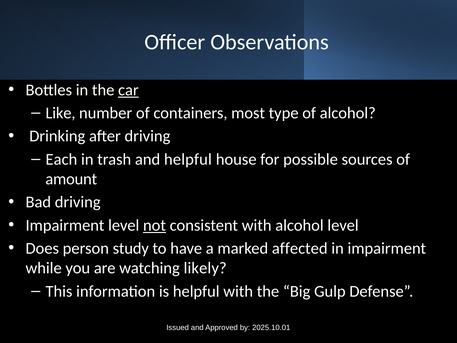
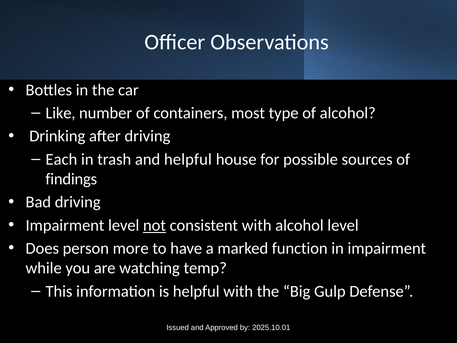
car underline: present -> none
amount: amount -> findings
study: study -> more
affected: affected -> function
likely: likely -> temp
